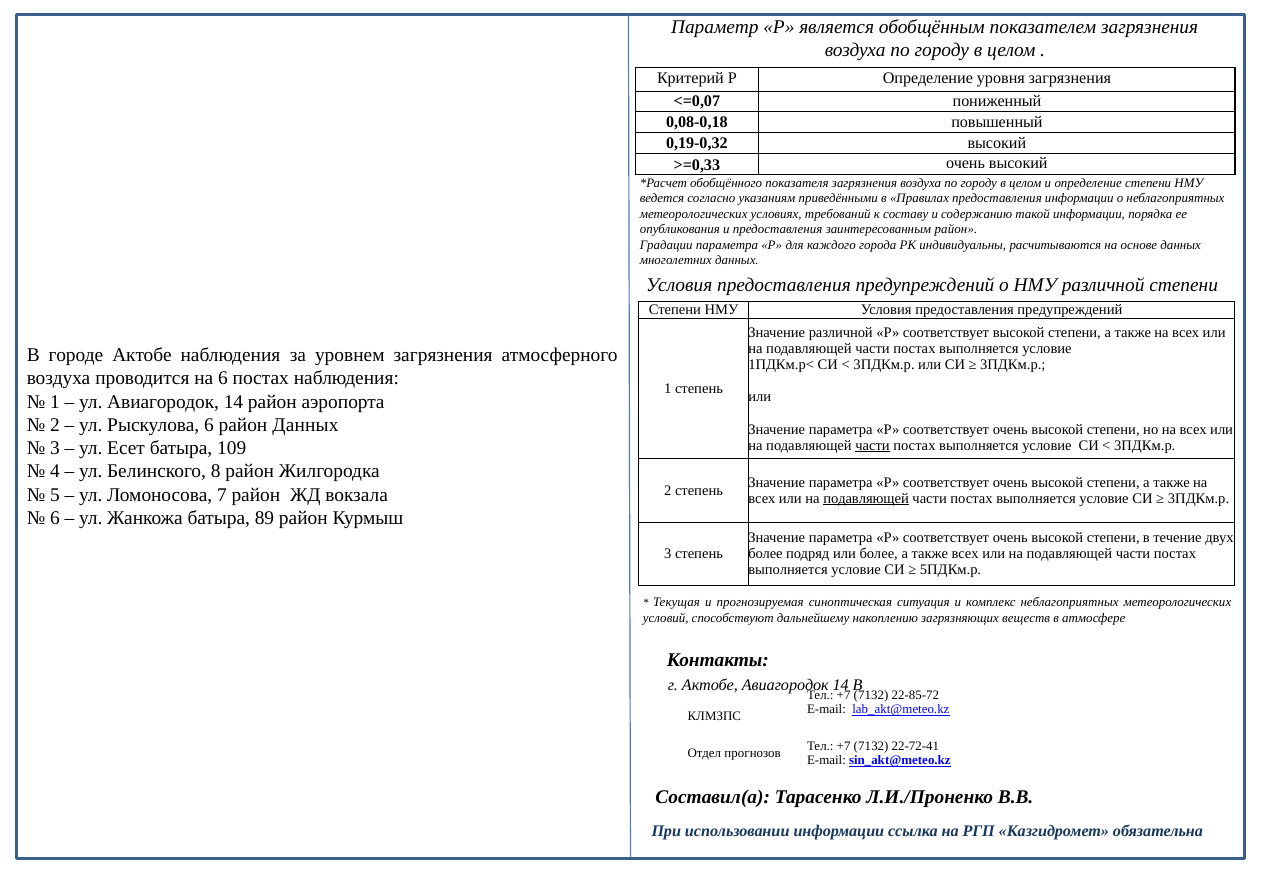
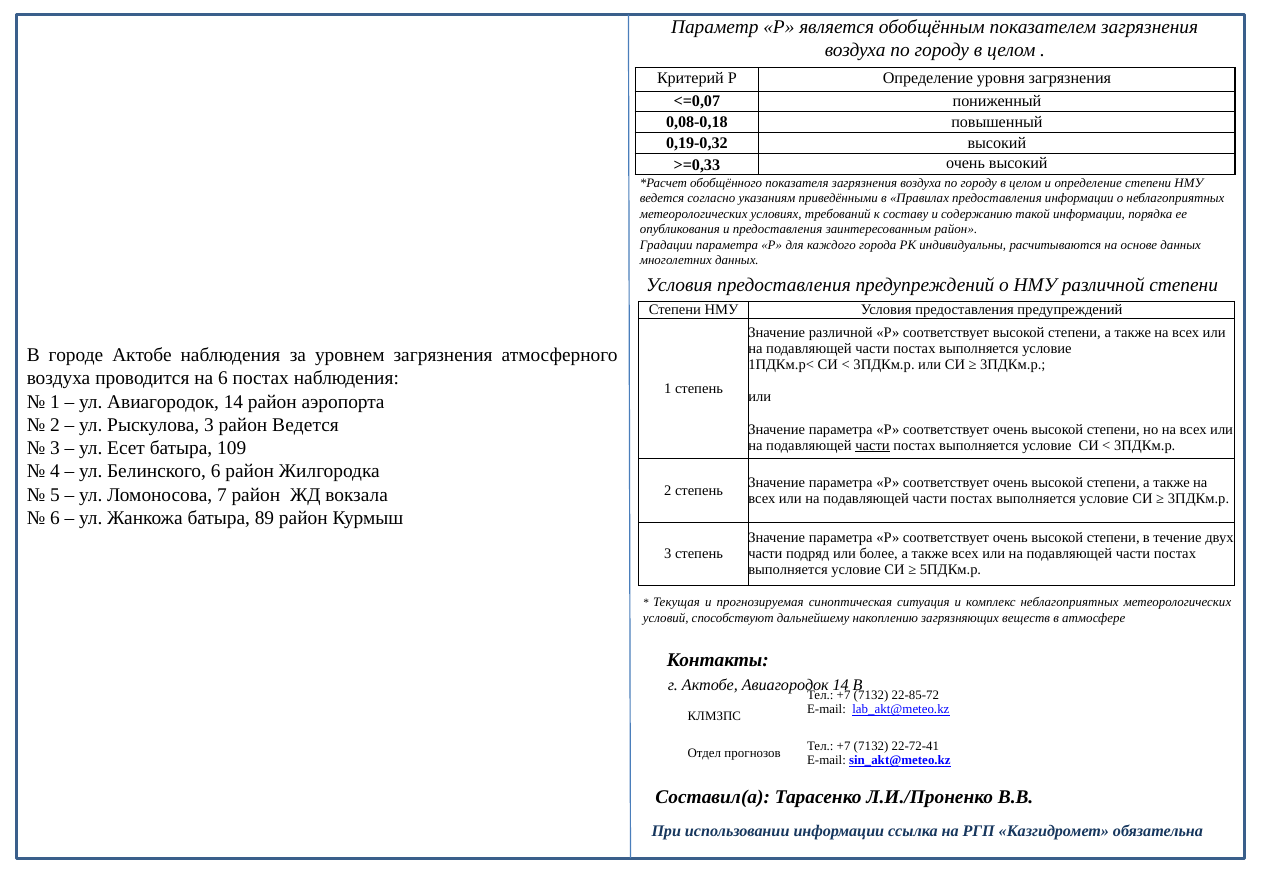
Рыскулова 6: 6 -> 3
район Данных: Данных -> Ведется
Белинского 8: 8 -> 6
подавляющей at (866, 499) underline: present -> none
более at (765, 554): более -> части
